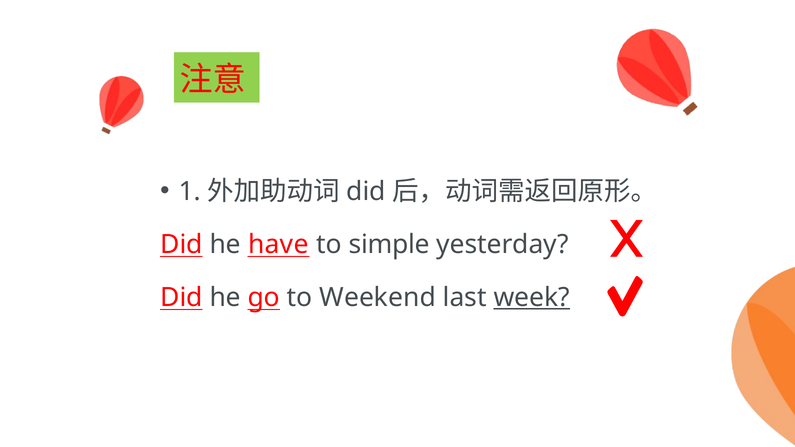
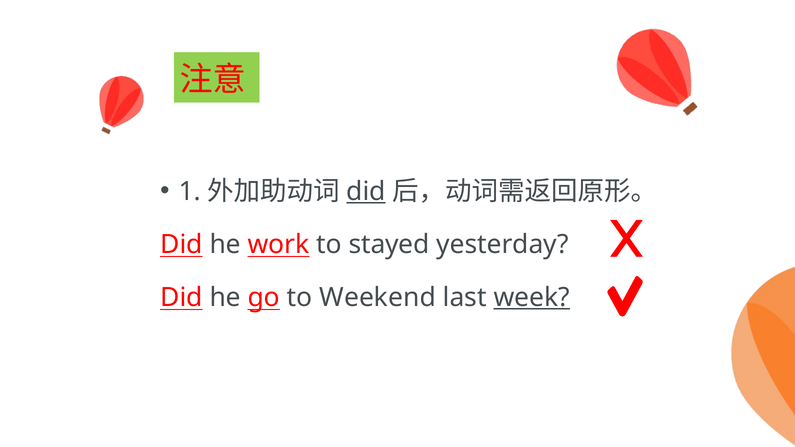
did at (366, 192) underline: none -> present
have: have -> work
simple: simple -> stayed
